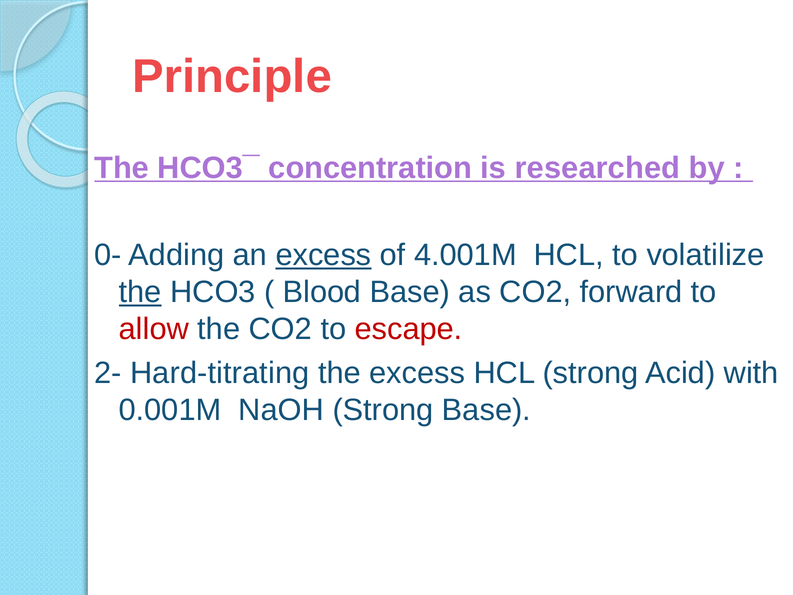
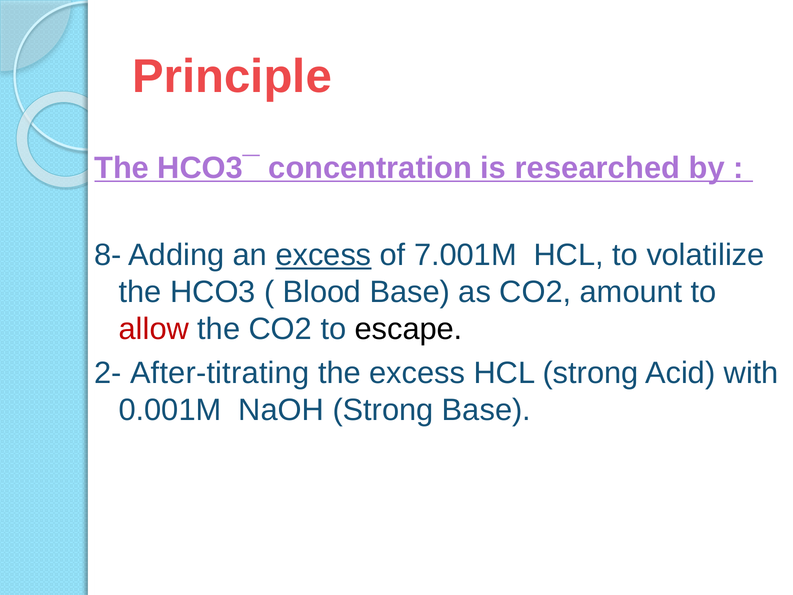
0-: 0- -> 8-
4.001M: 4.001M -> 7.001M
the at (140, 292) underline: present -> none
forward: forward -> amount
escape colour: red -> black
Hard-titrating: Hard-titrating -> After-titrating
